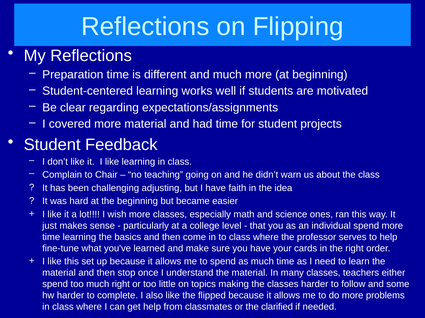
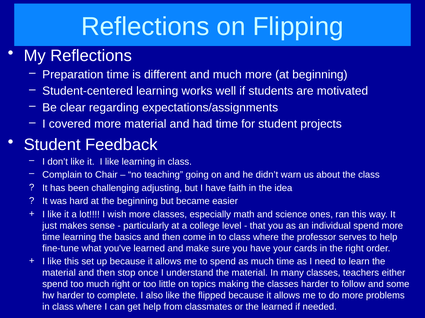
the clarified: clarified -> learned
